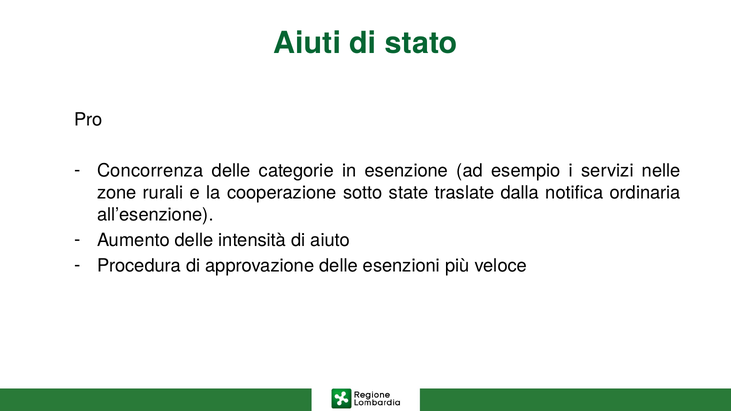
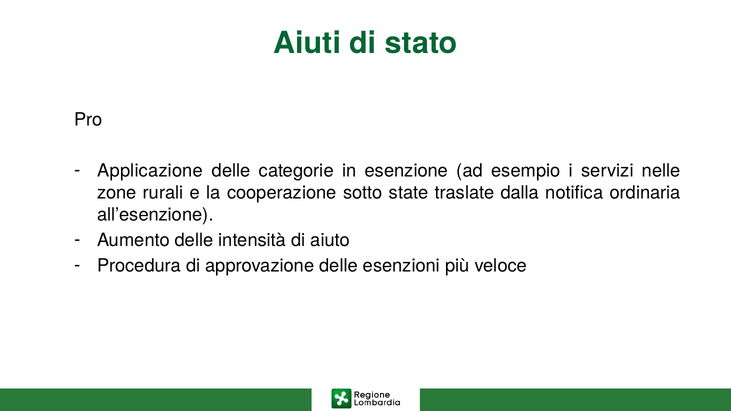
Concorrenza: Concorrenza -> Applicazione
